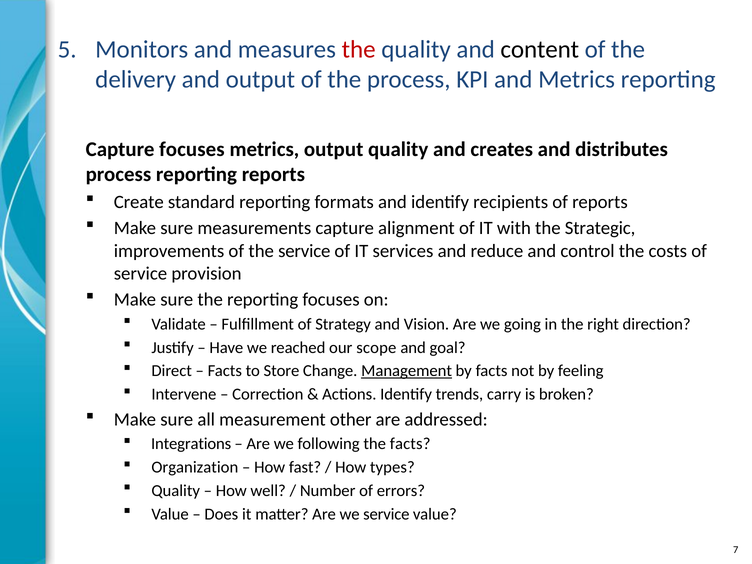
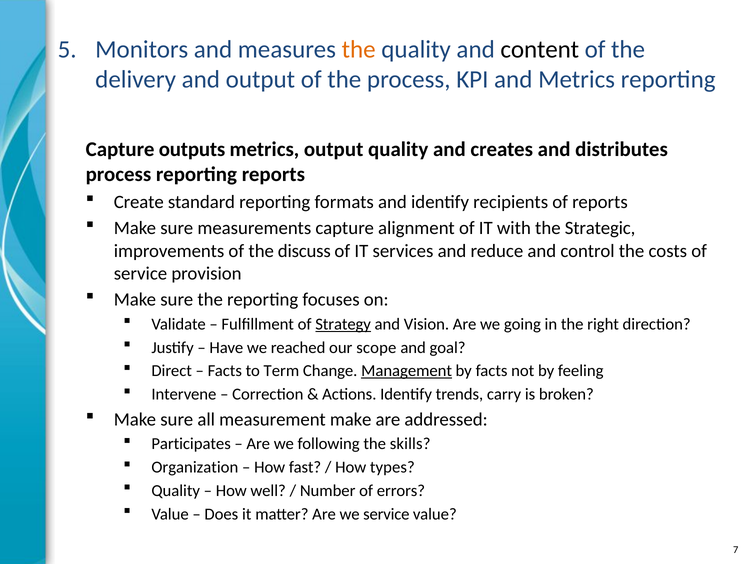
the at (359, 49) colour: red -> orange
Capture focuses: focuses -> outputs
the service: service -> discuss
Strategy underline: none -> present
Store: Store -> Term
measurement other: other -> make
Integrations: Integrations -> Participates
the facts: facts -> skills
